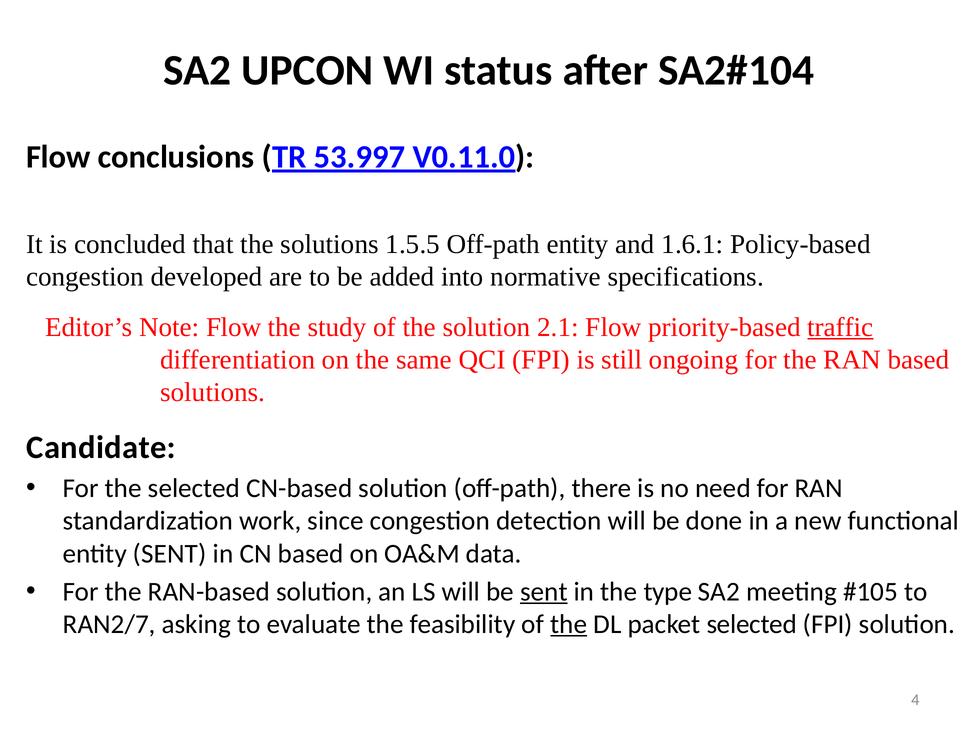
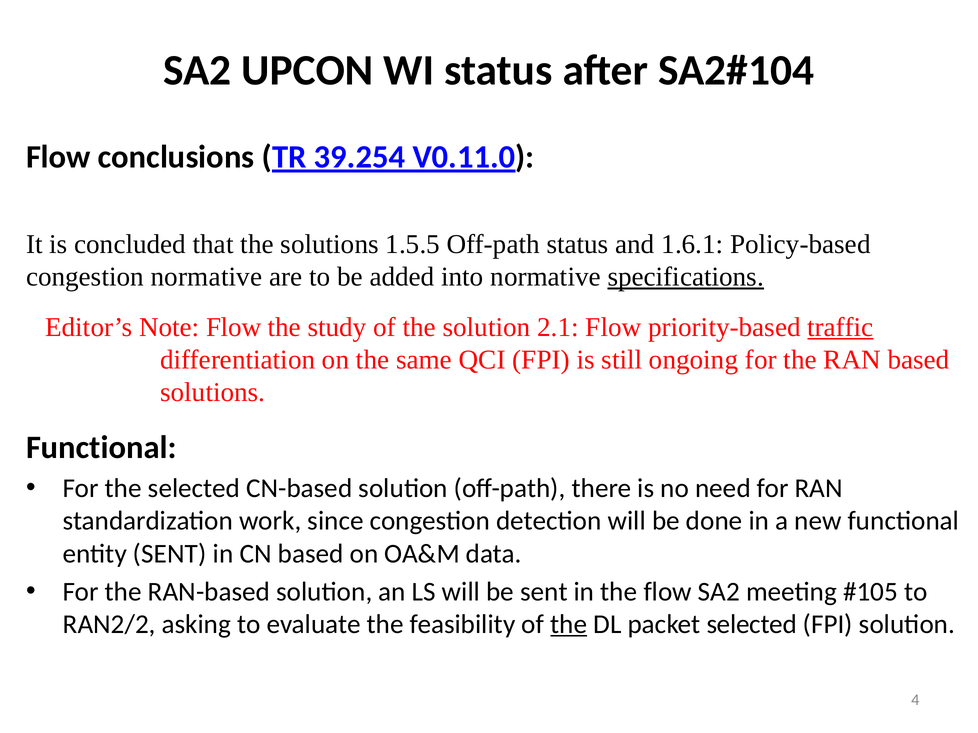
53.997: 53.997 -> 39.254
Off-path entity: entity -> status
congestion developed: developed -> normative
specifications underline: none -> present
Candidate at (101, 448): Candidate -> Functional
sent at (544, 592) underline: present -> none
the type: type -> flow
RAN2/7: RAN2/7 -> RAN2/2
